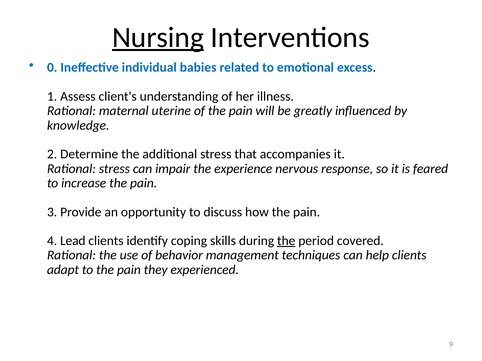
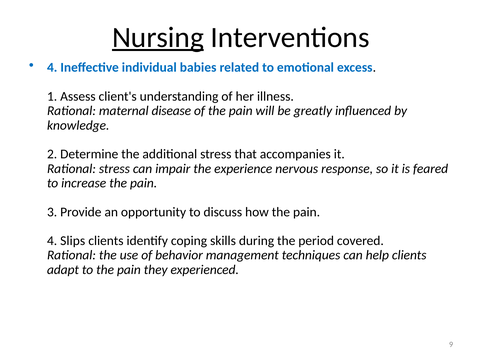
0 at (52, 68): 0 -> 4
uterine: uterine -> disease
Lead: Lead -> Slips
the at (286, 241) underline: present -> none
